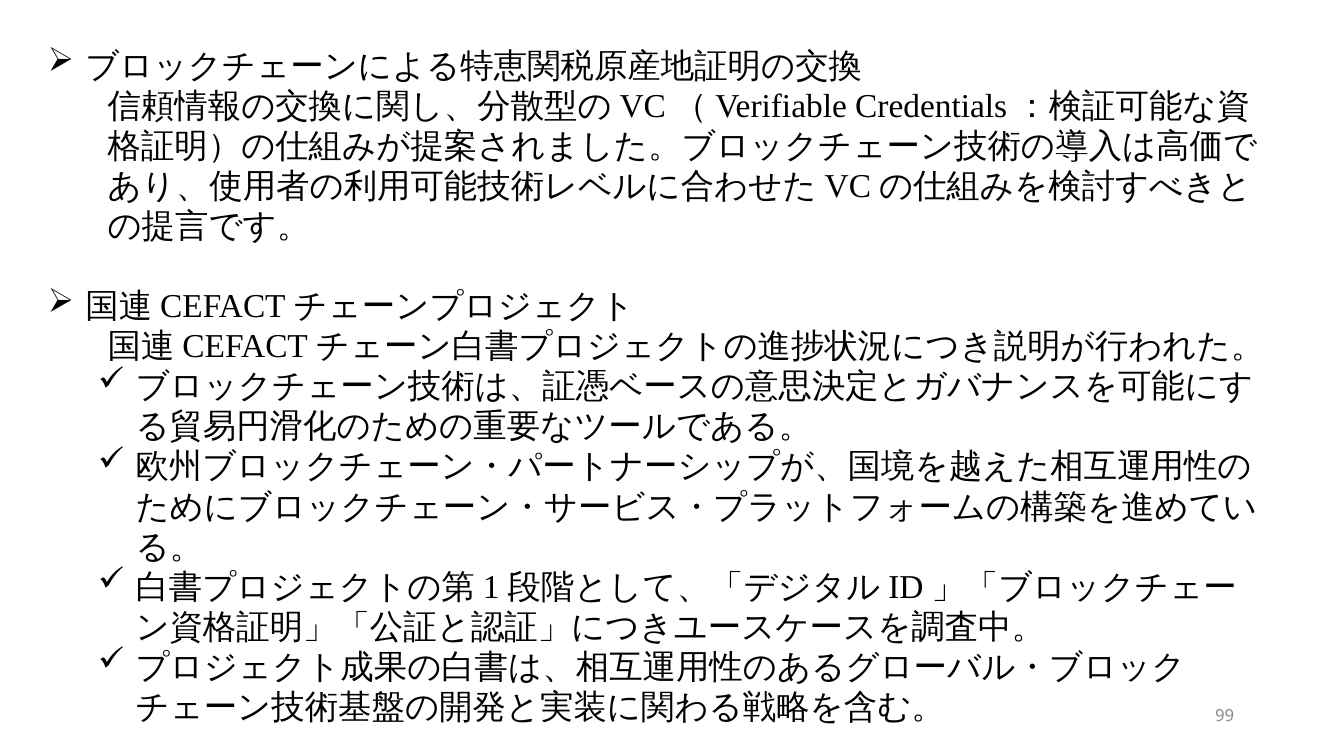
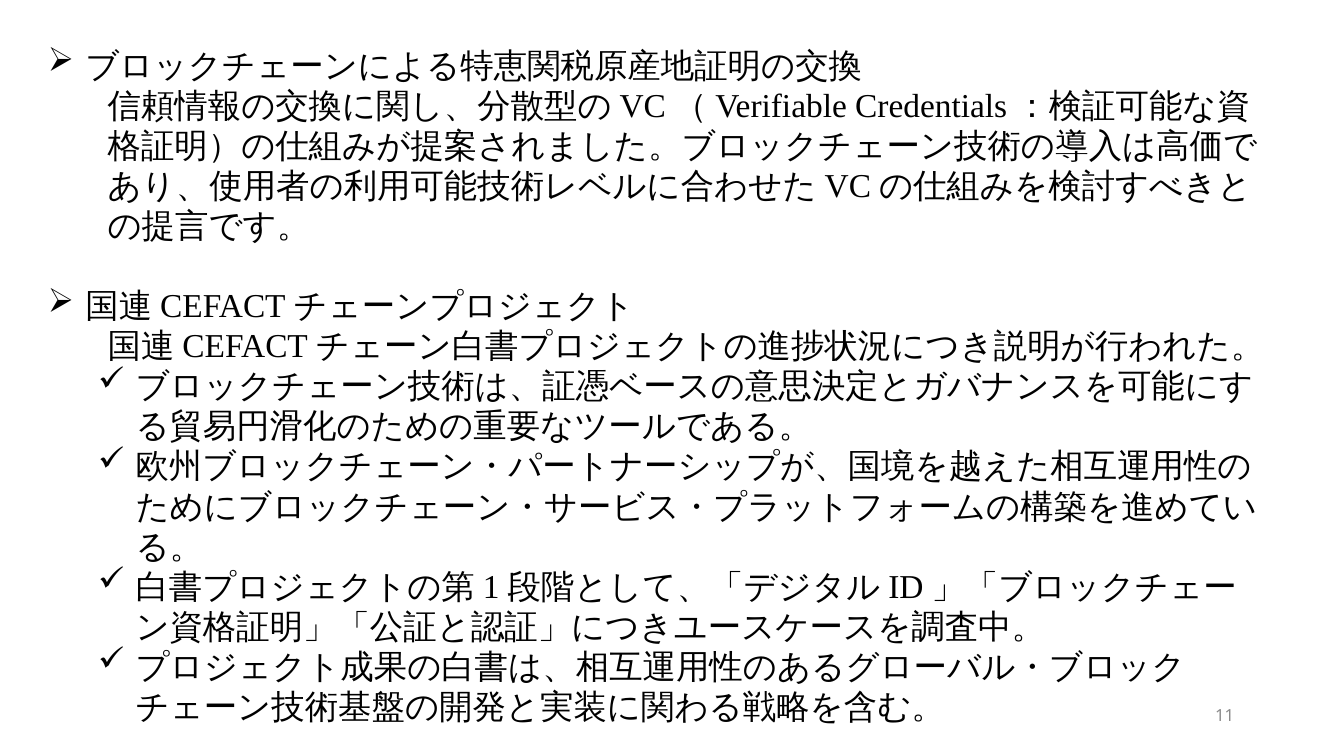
99: 99 -> 11
